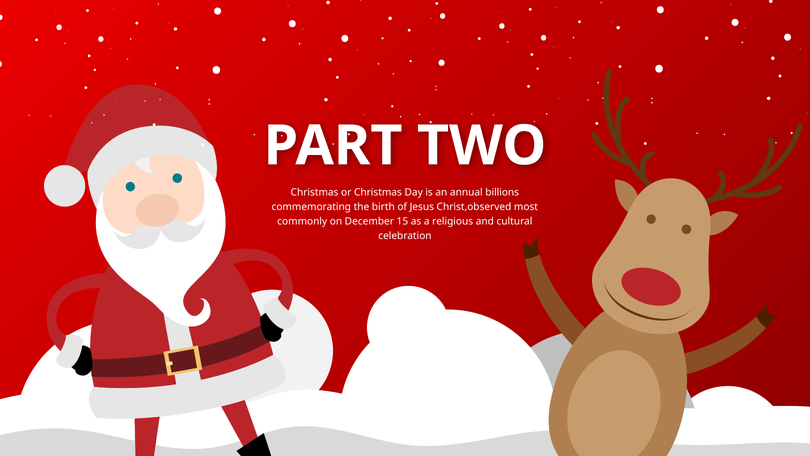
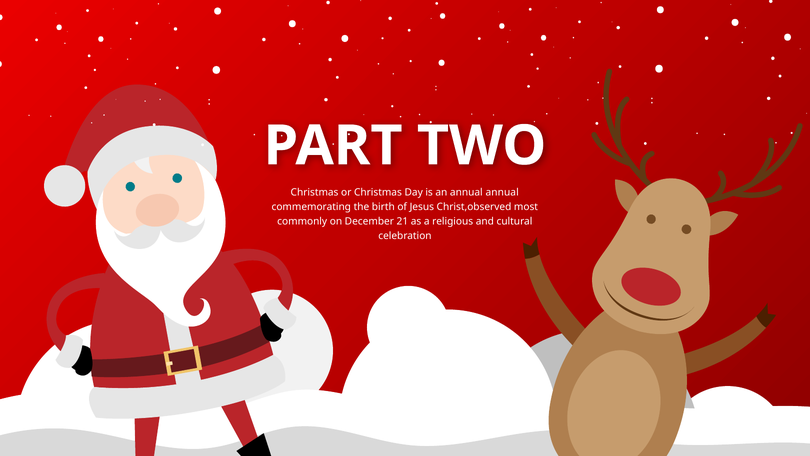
annual billions: billions -> annual
15: 15 -> 21
